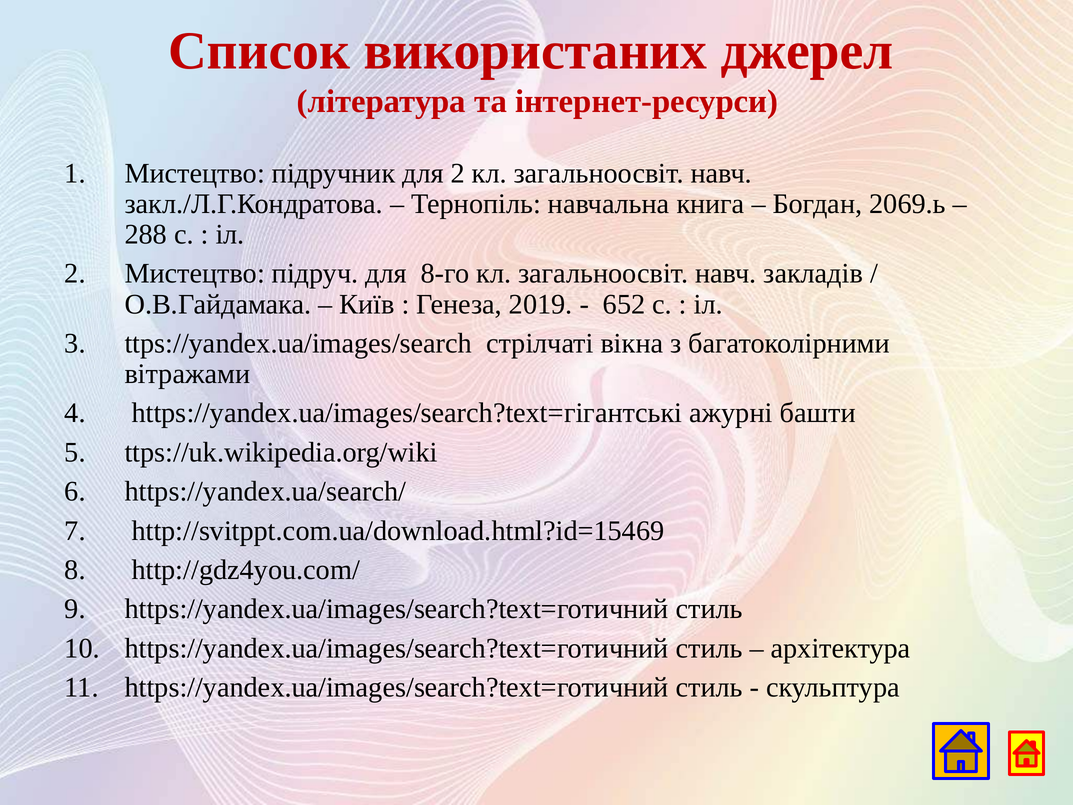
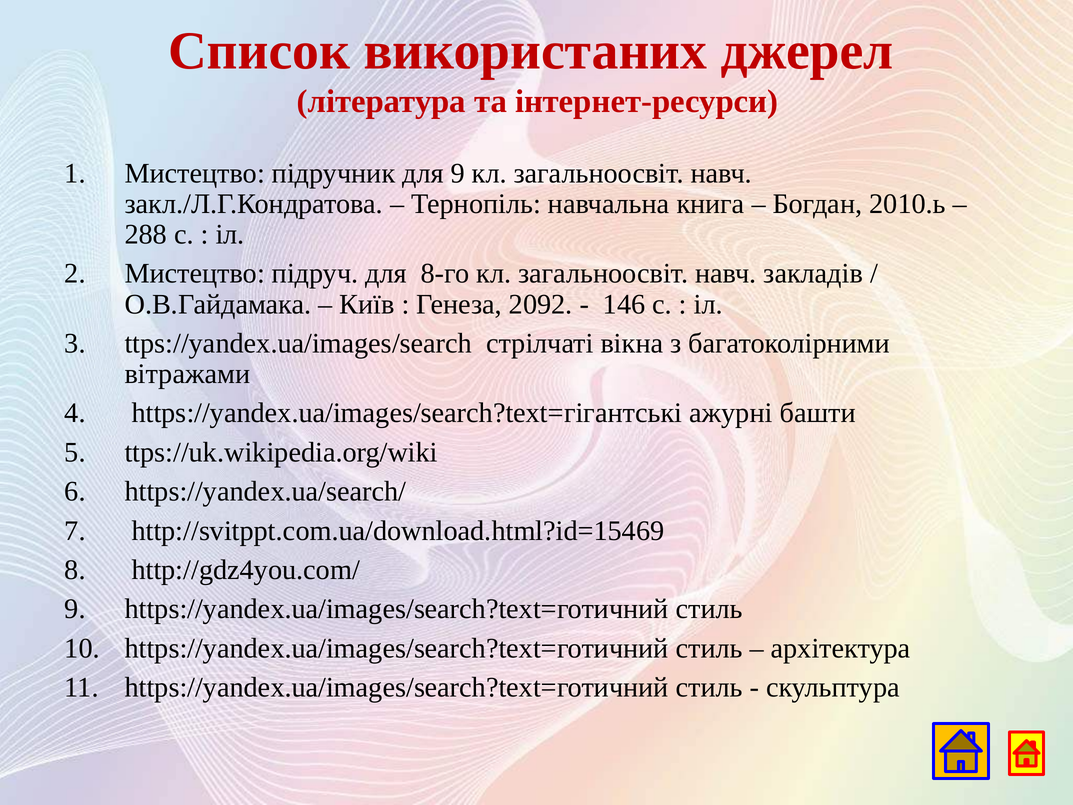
для 2: 2 -> 9
2069.ь: 2069.ь -> 2010.ь
2019: 2019 -> 2092
652: 652 -> 146
